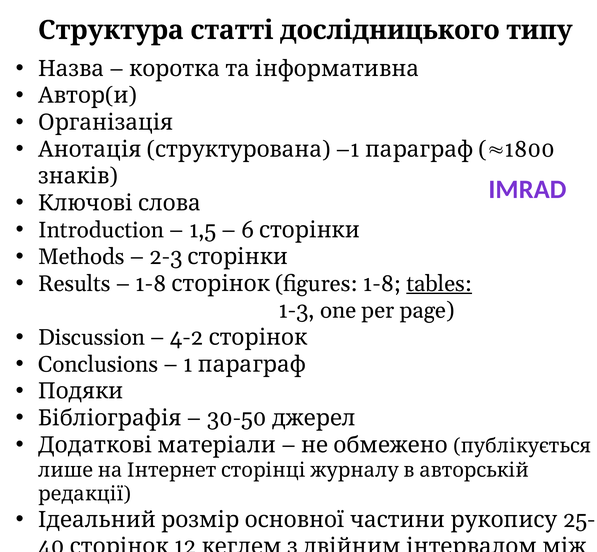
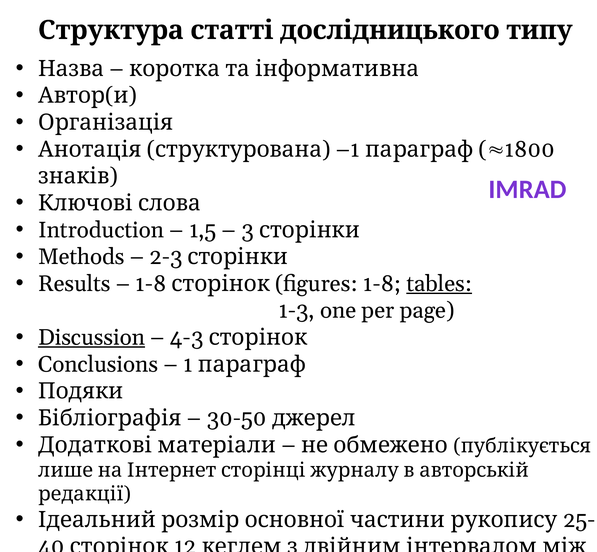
6: 6 -> 3
Discussion underline: none -> present
4-2: 4-2 -> 4-3
